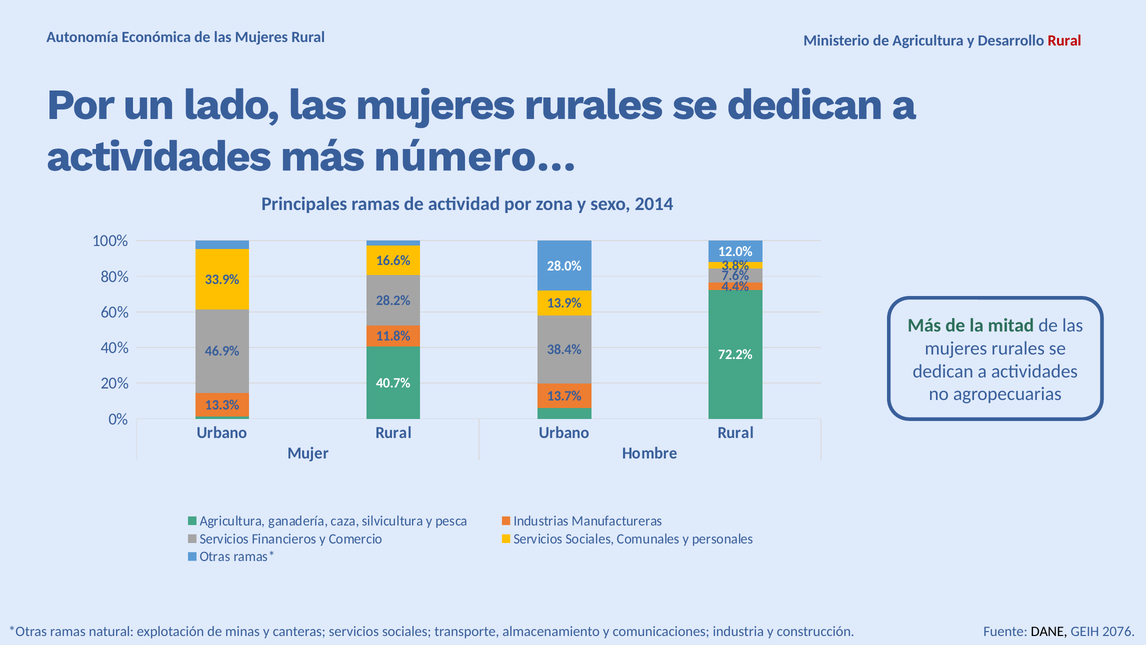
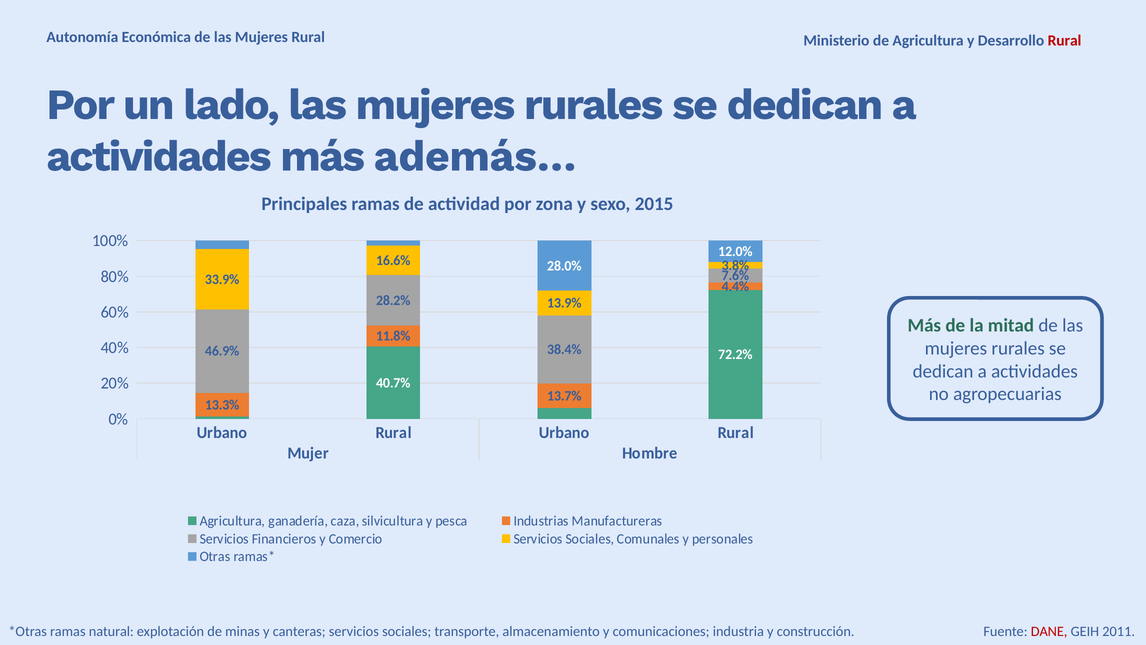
número…: número… -> además…
2014: 2014 -> 2015
DANE colour: black -> red
2076: 2076 -> 2011
